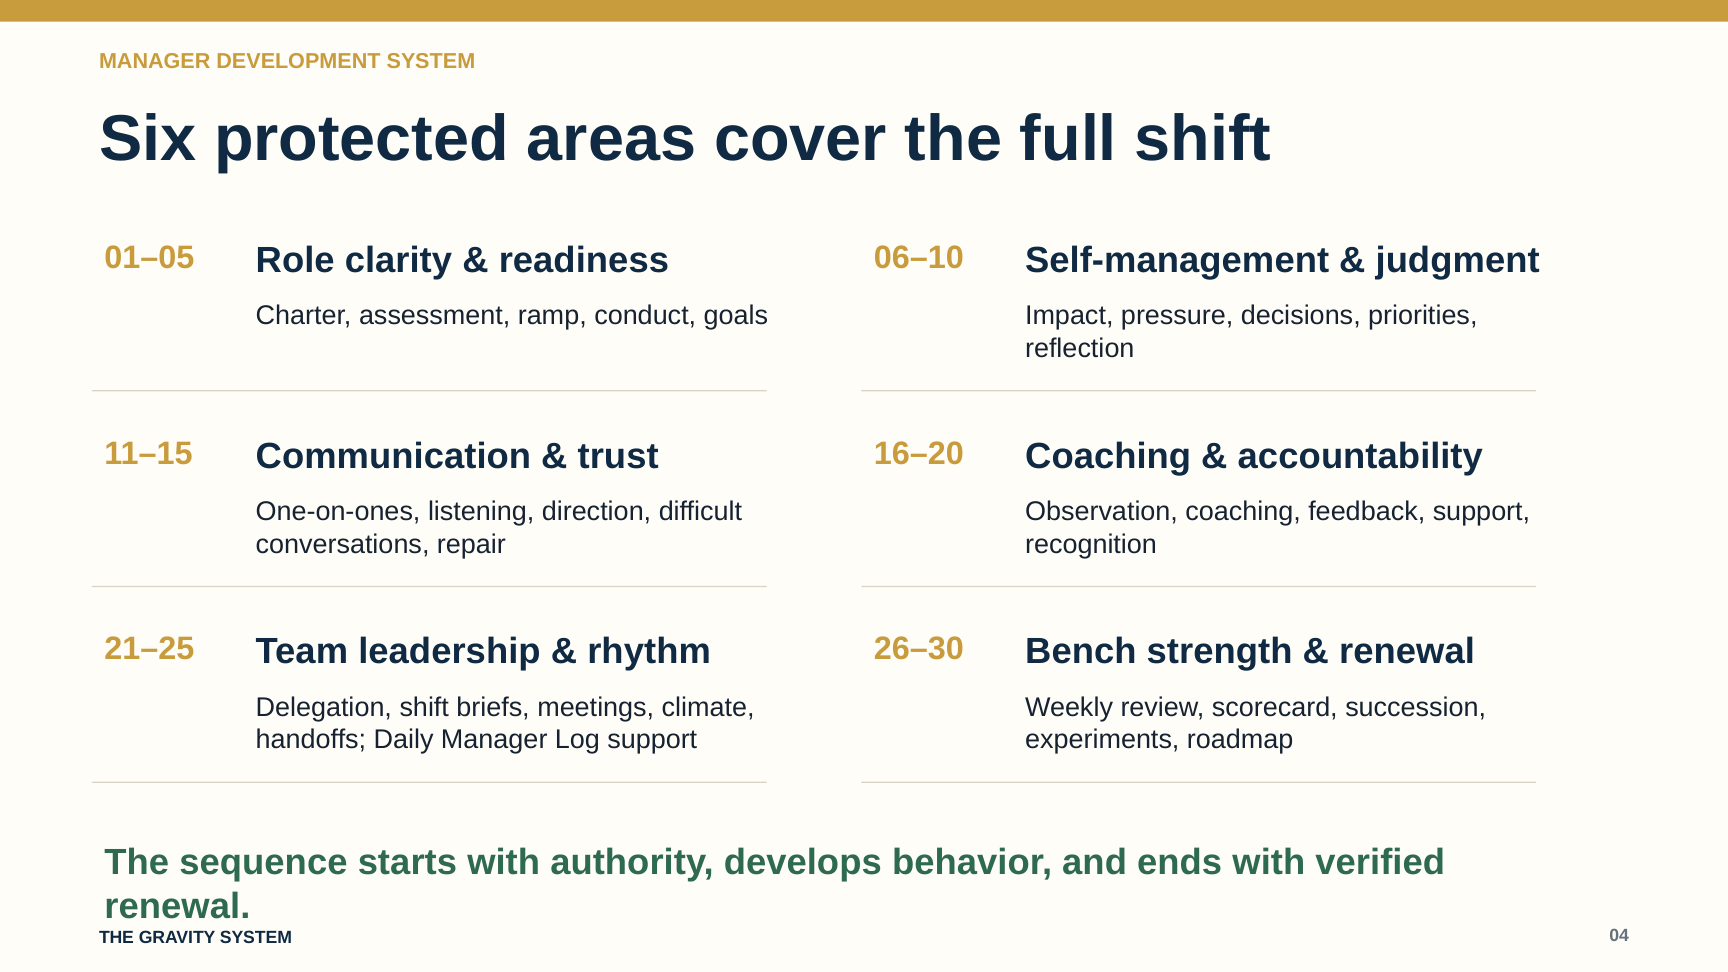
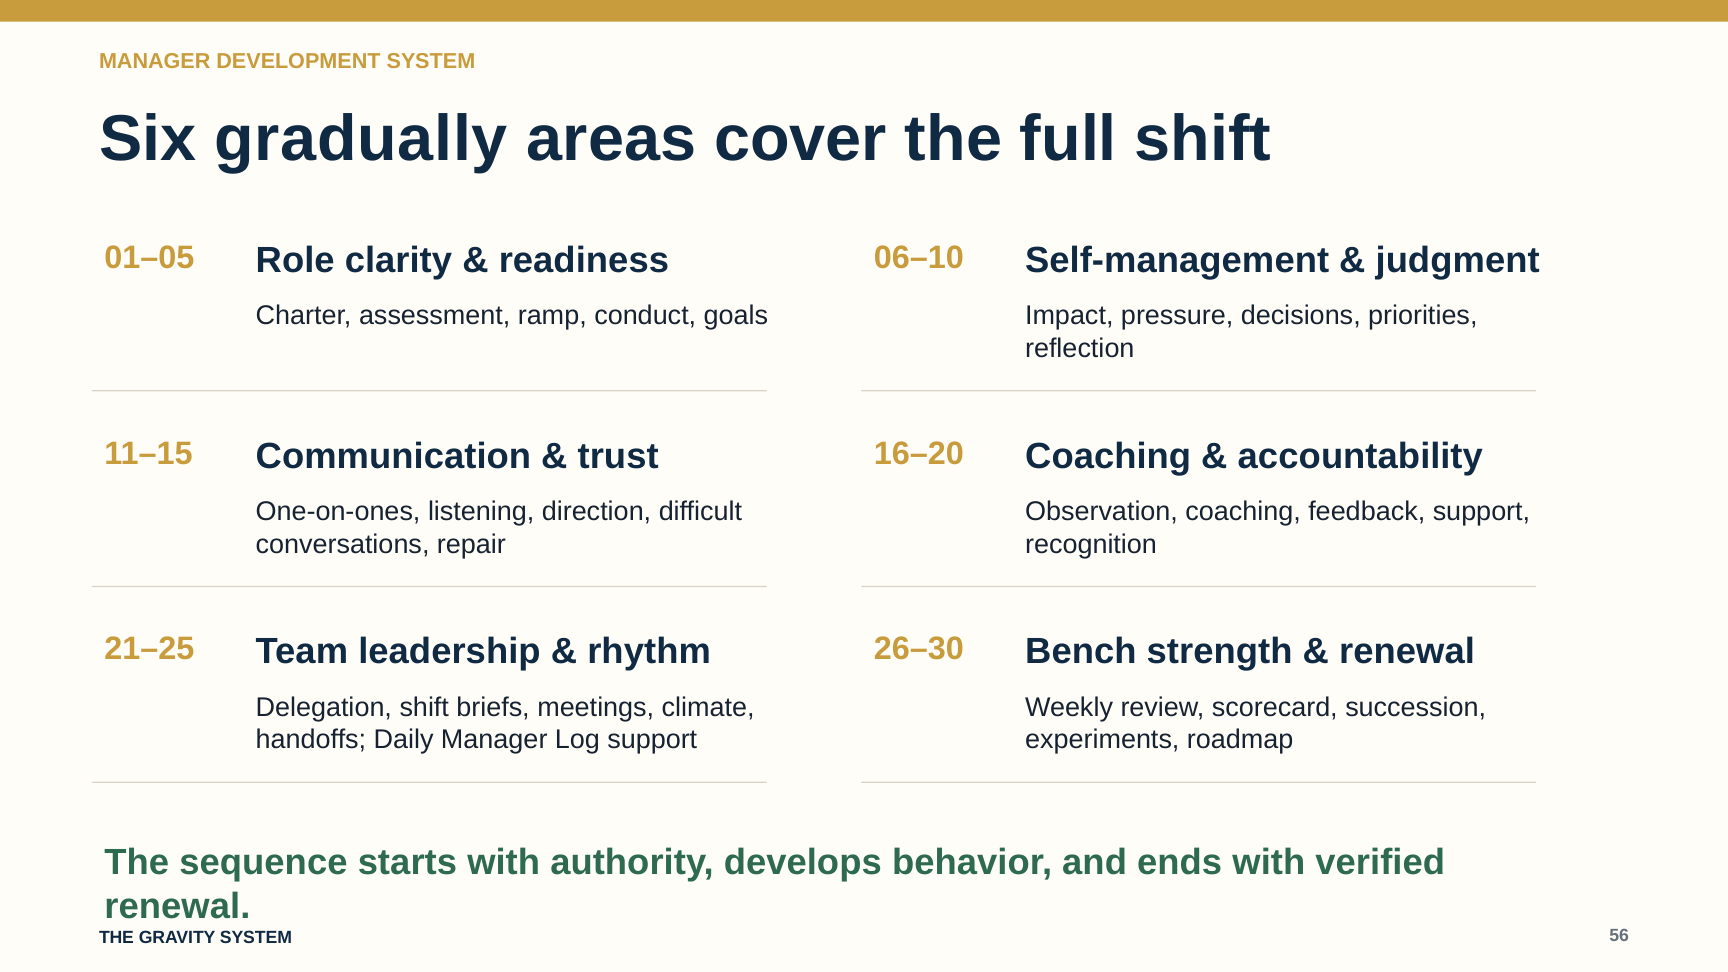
protected: protected -> gradually
04: 04 -> 56
